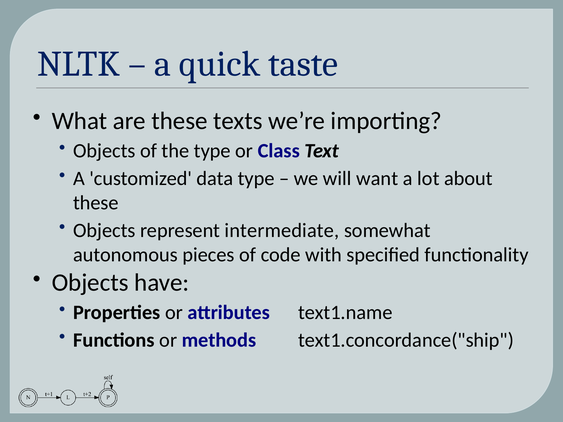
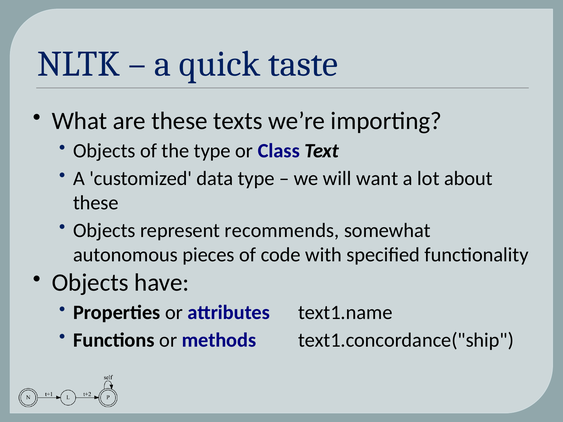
intermediate: intermediate -> recommends
